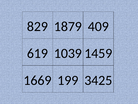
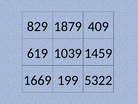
3425: 3425 -> 5322
